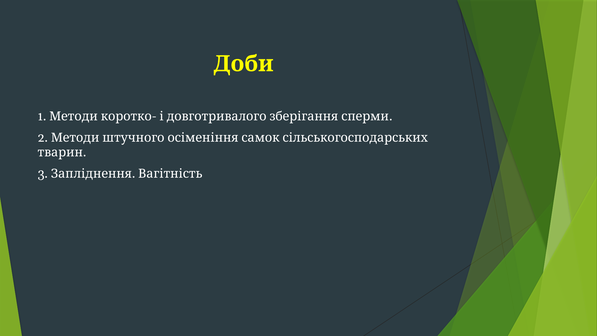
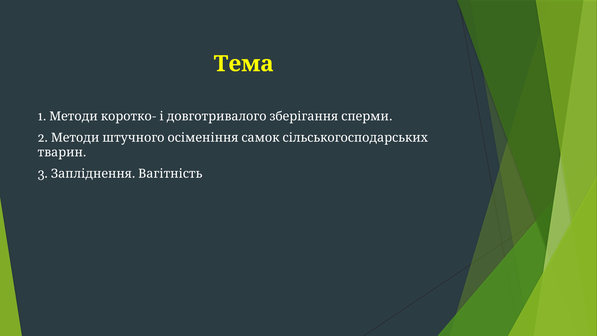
Доби: Доби -> Тема
